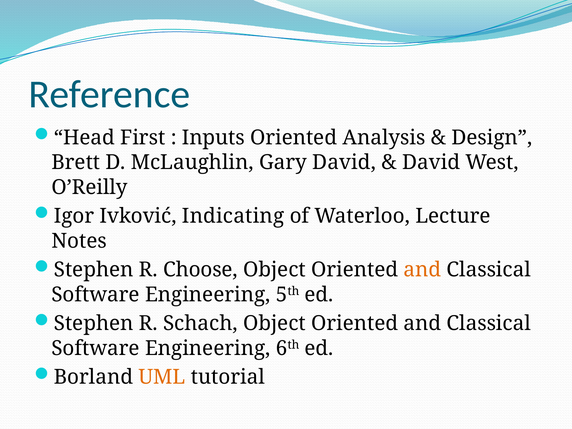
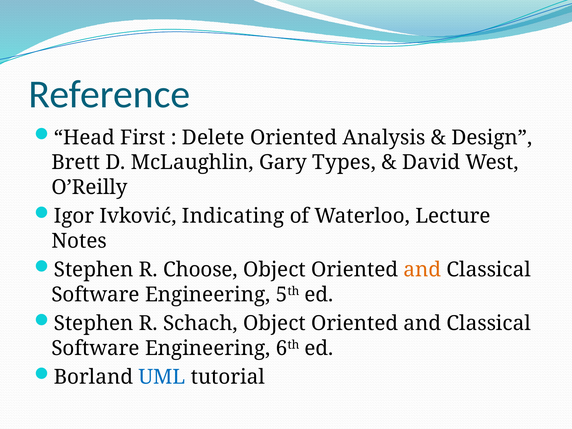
Inputs: Inputs -> Delete
Gary David: David -> Types
UML colour: orange -> blue
